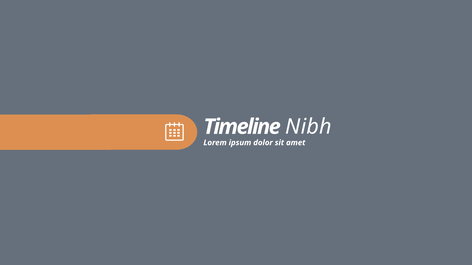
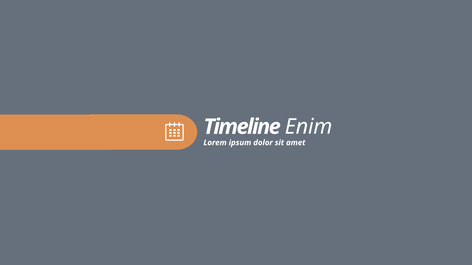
Nibh: Nibh -> Enim
